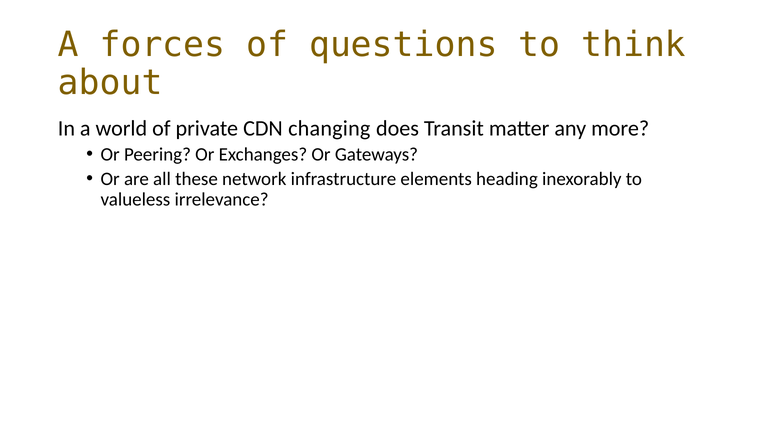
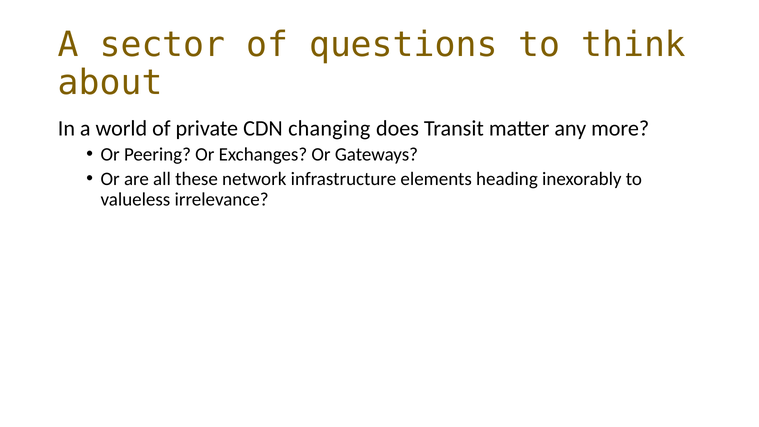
forces: forces -> sector
